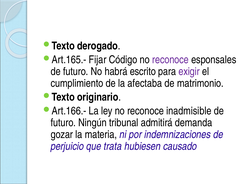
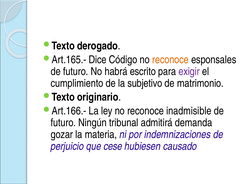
Fijar: Fijar -> Dice
reconoce at (170, 60) colour: purple -> orange
afectaba: afectaba -> subjetivo
trata: trata -> cese
